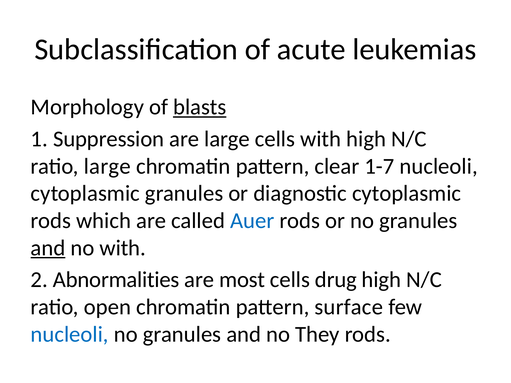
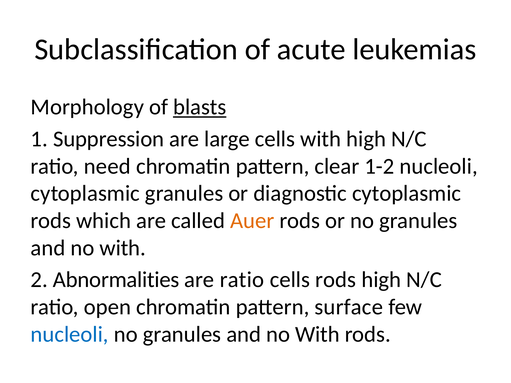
ratio large: large -> need
1-7: 1-7 -> 1-2
Auer colour: blue -> orange
and at (48, 248) underline: present -> none
are most: most -> ratio
cells drug: drug -> rods
They at (317, 335): They -> With
